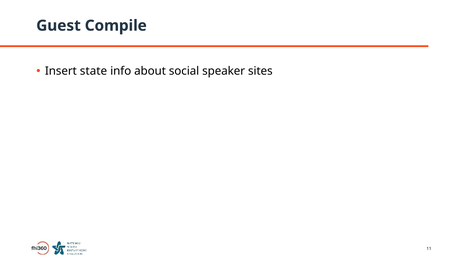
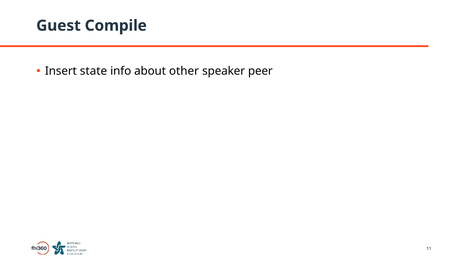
social: social -> other
sites: sites -> peer
